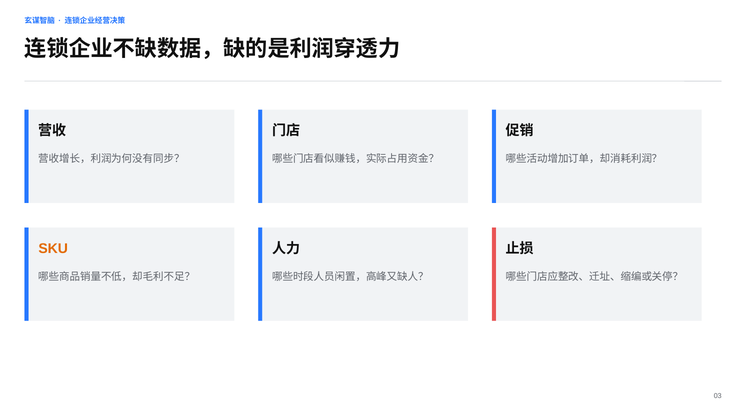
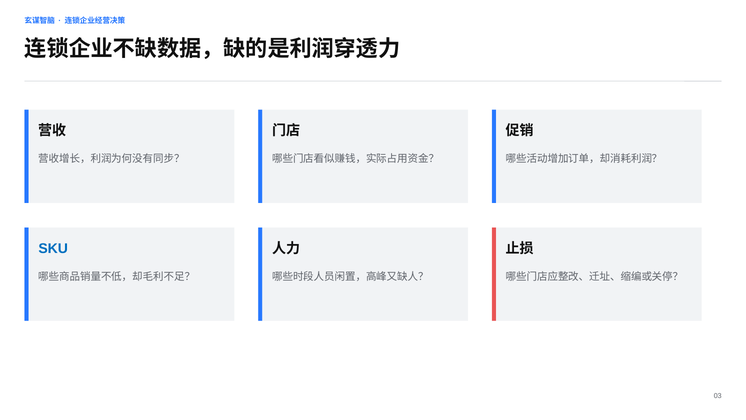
SKU colour: orange -> blue
